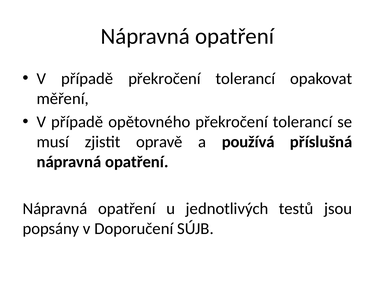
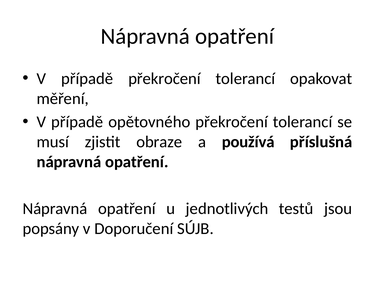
opravě: opravě -> obraze
